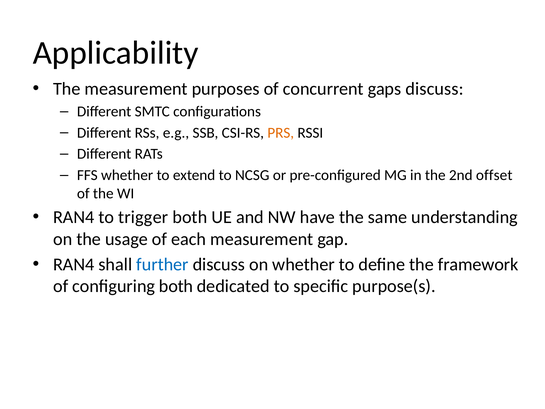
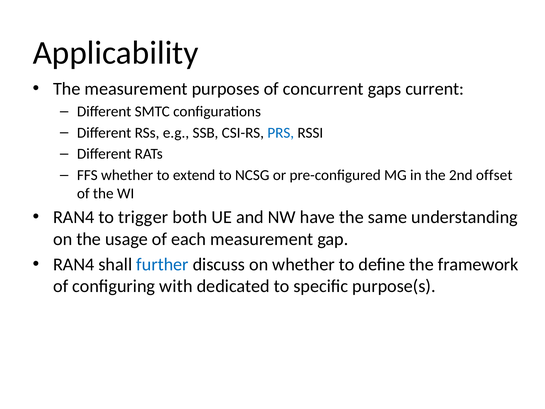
gaps discuss: discuss -> current
PRS colour: orange -> blue
configuring both: both -> with
